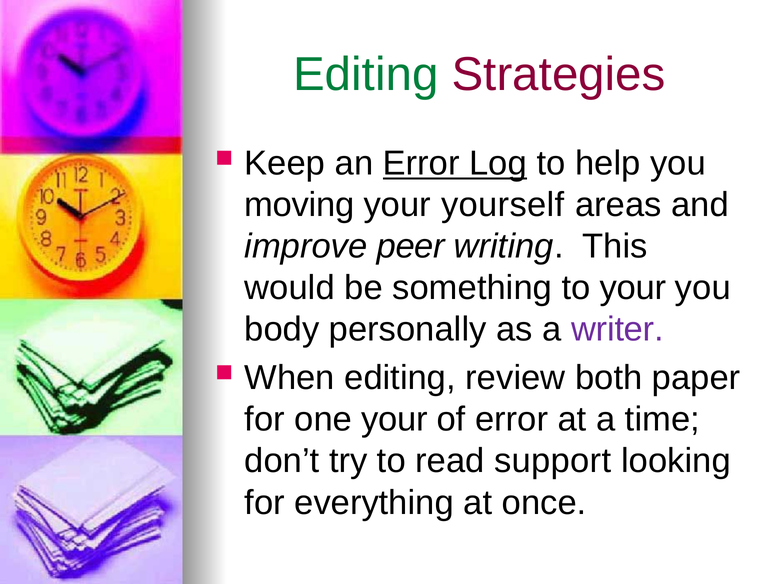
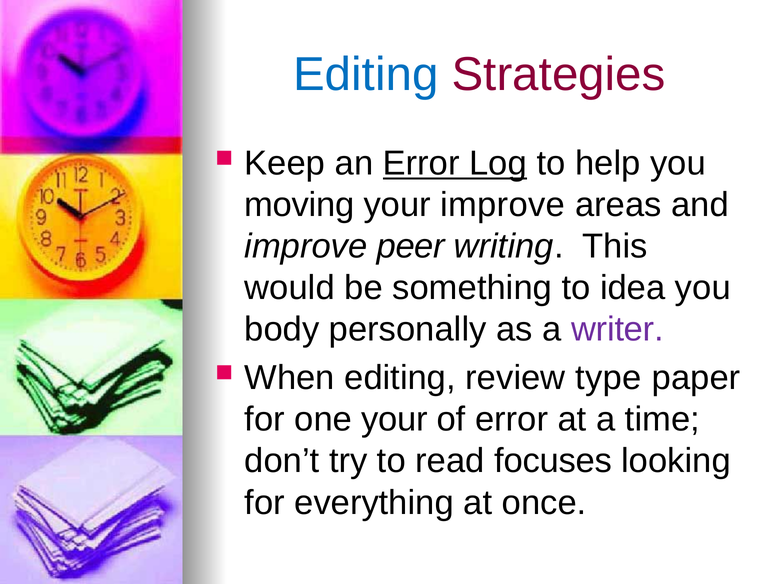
Editing at (366, 75) colour: green -> blue
your yourself: yourself -> improve
to your: your -> idea
both: both -> type
support: support -> focuses
